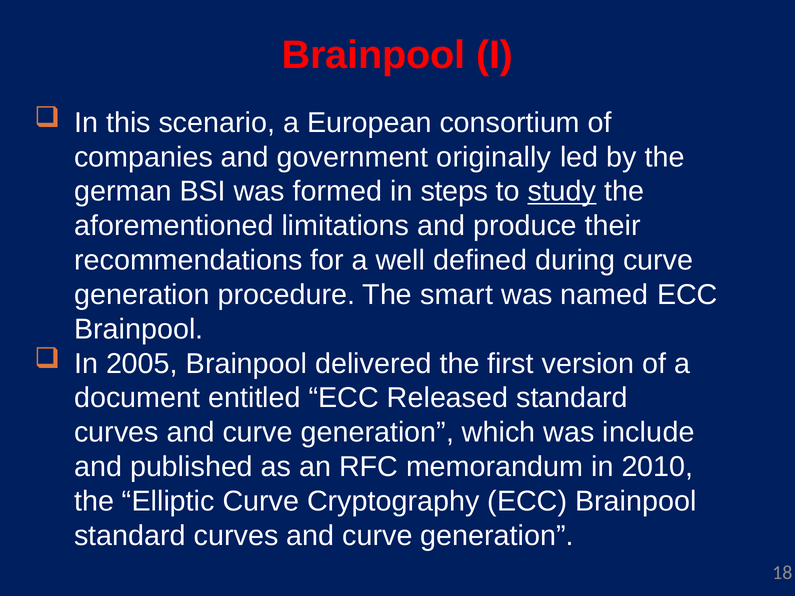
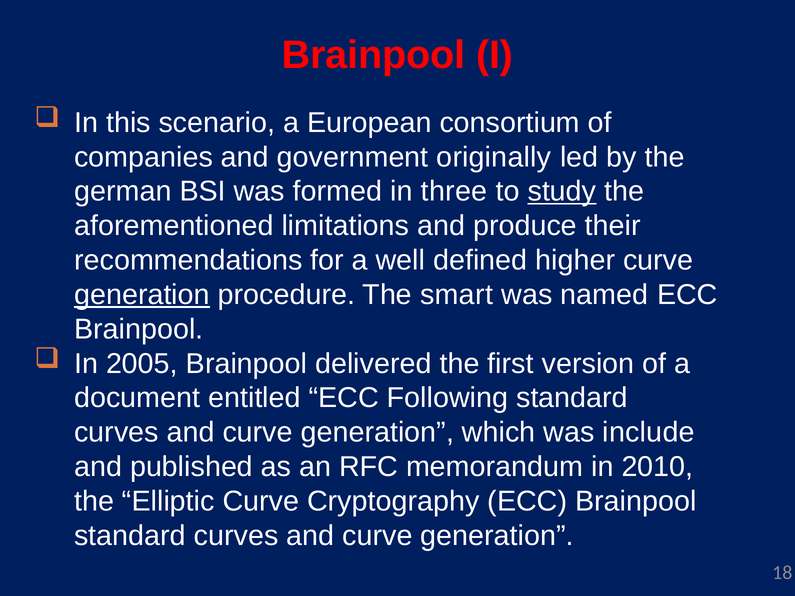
steps: steps -> three
during: during -> higher
generation at (142, 295) underline: none -> present
Released: Released -> Following
